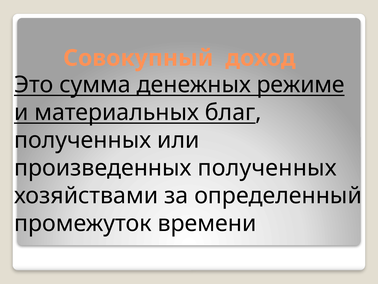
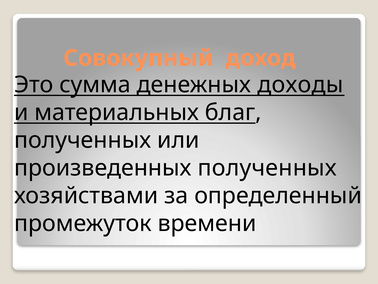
режиме: режиме -> доходы
